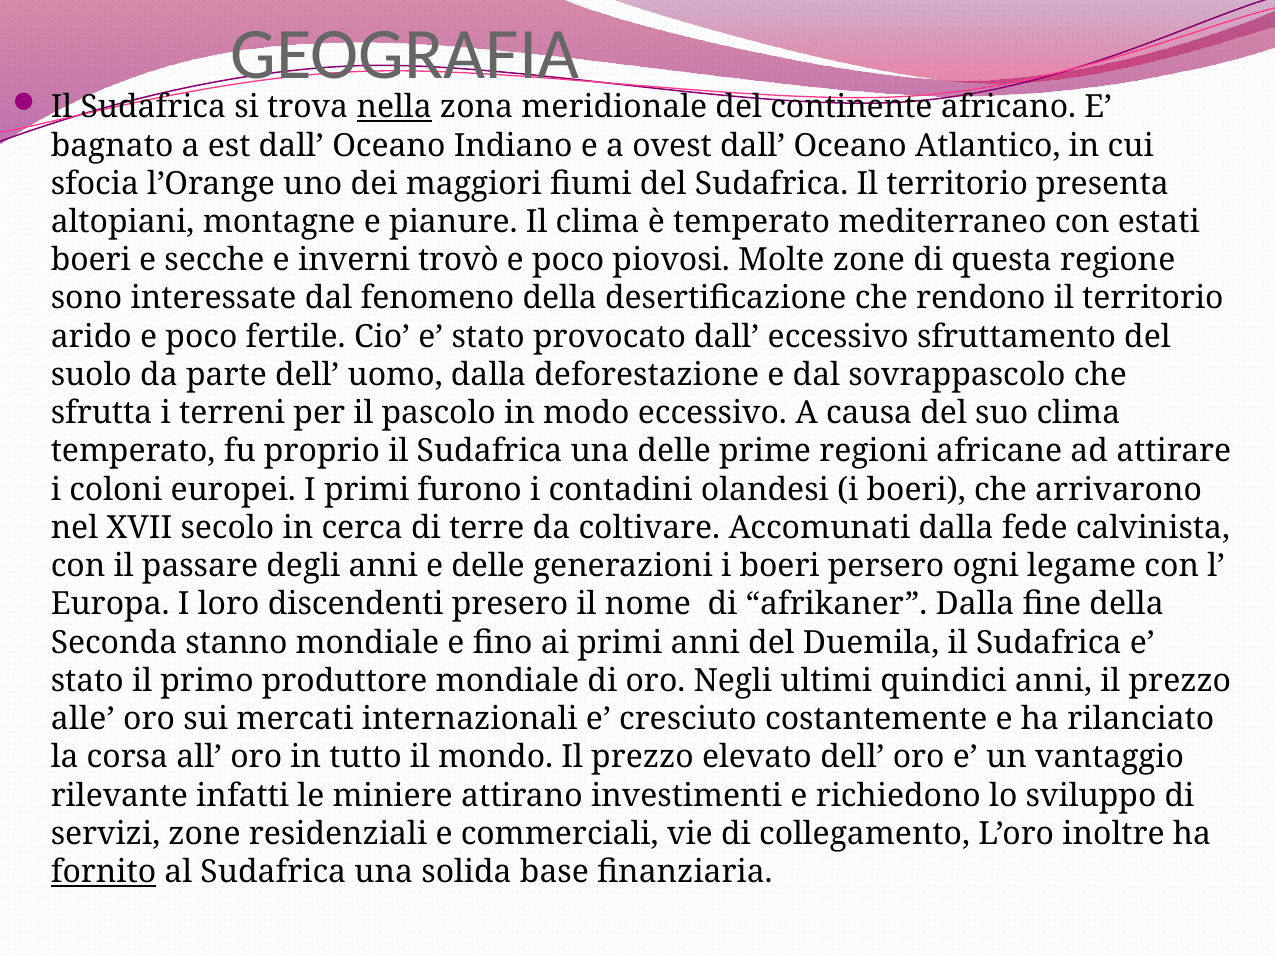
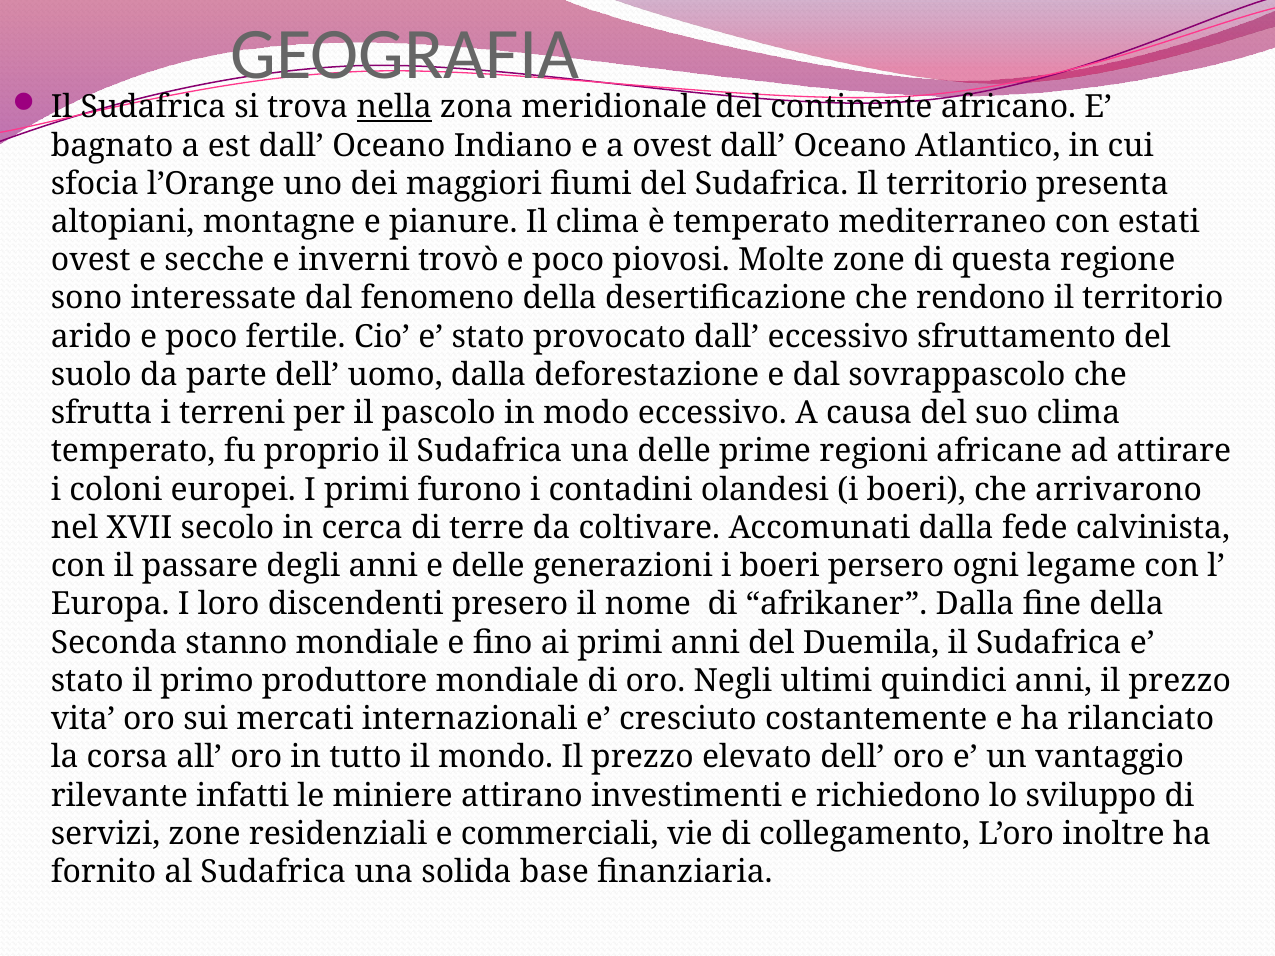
boeri at (91, 260): boeri -> ovest
alle: alle -> vita
fornito underline: present -> none
